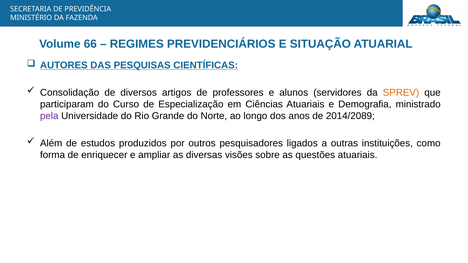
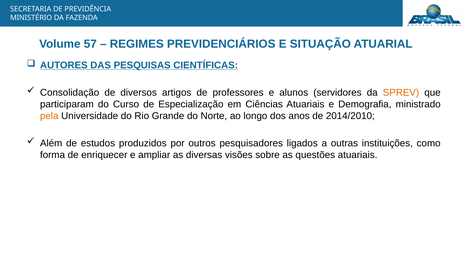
66: 66 -> 57
pela colour: purple -> orange
2014/2089: 2014/2089 -> 2014/2010
